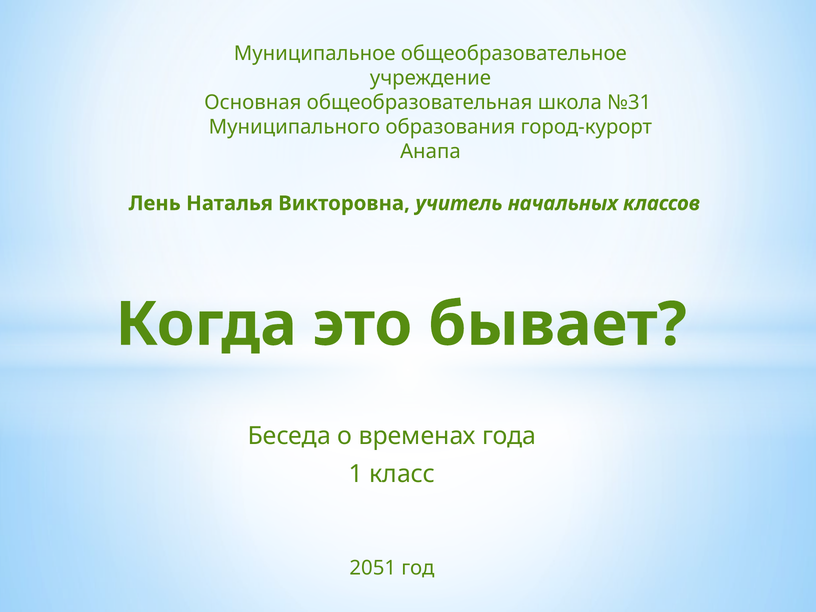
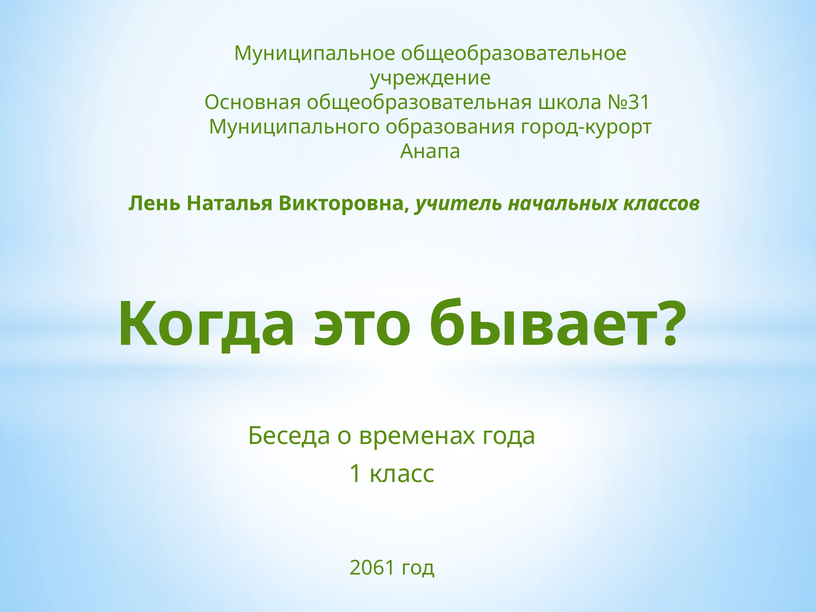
2051: 2051 -> 2061
